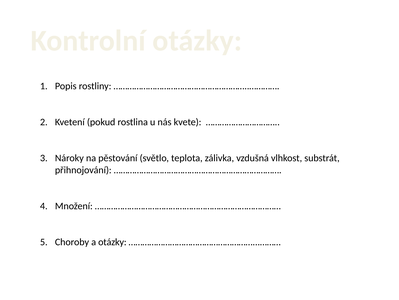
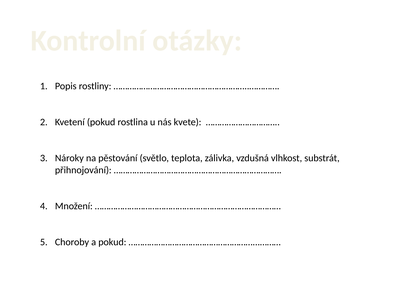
a otázky: otázky -> pokud
